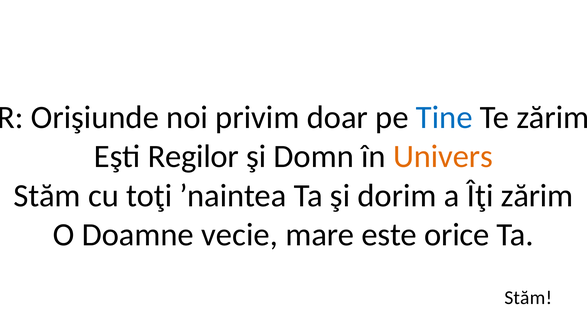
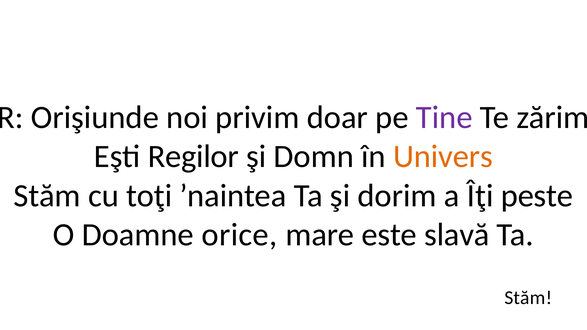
Tine colour: blue -> purple
Îţi zărim: zărim -> peste
vecie: vecie -> orice
orice: orice -> slavă
